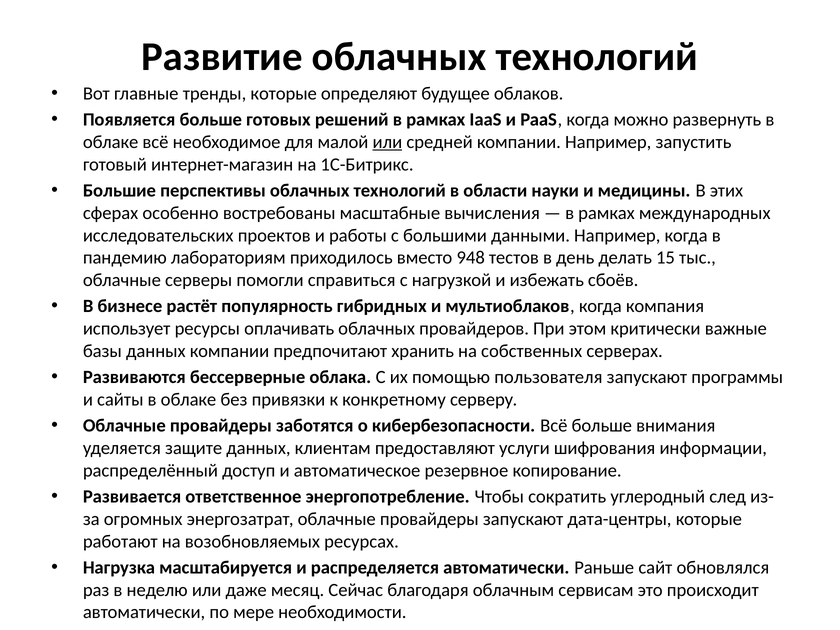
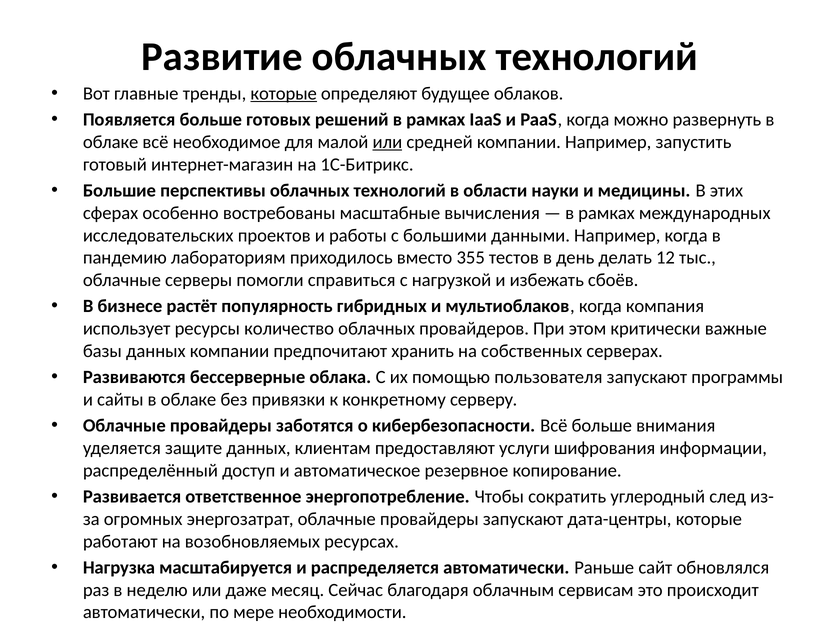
которые at (284, 94) underline: none -> present
948: 948 -> 355
15: 15 -> 12
оплачивать: оплачивать -> количество
